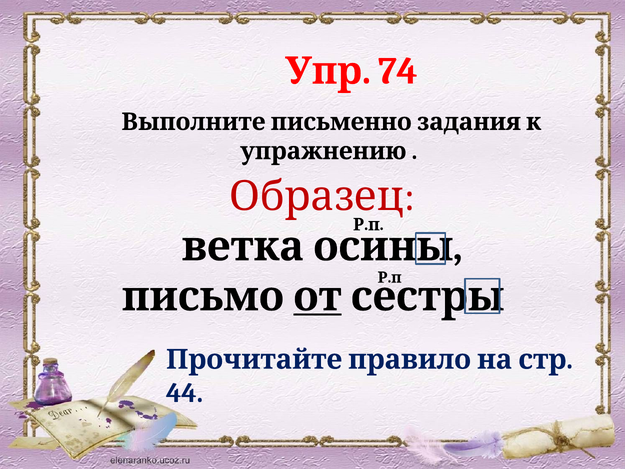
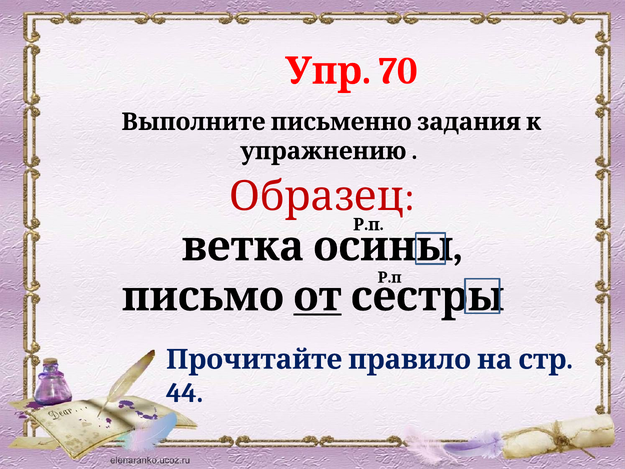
74: 74 -> 70
